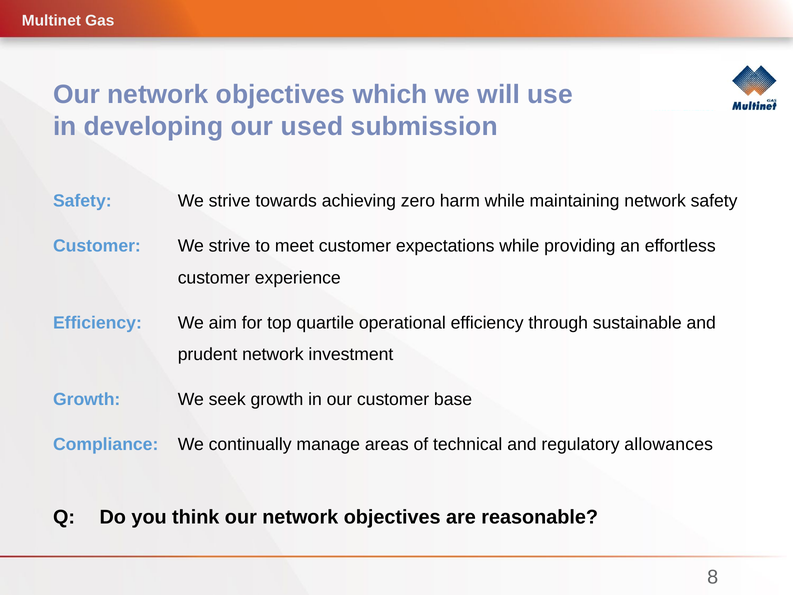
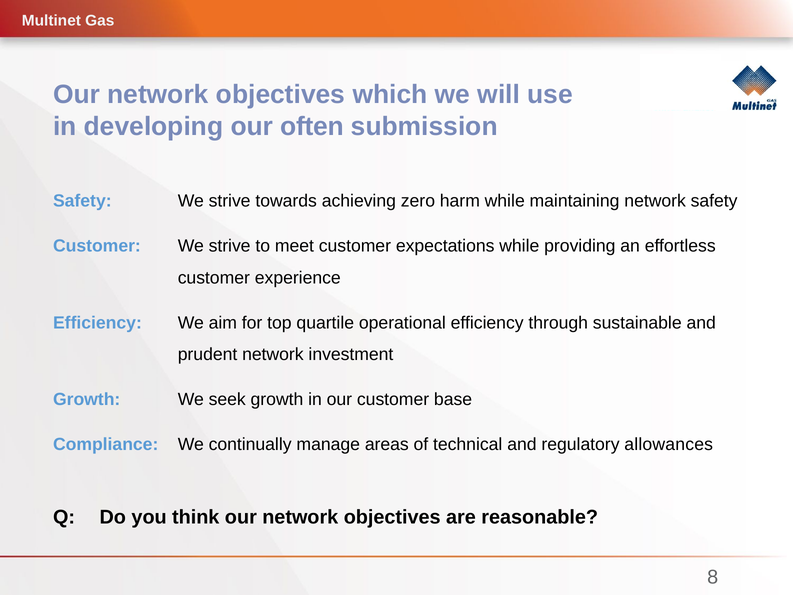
used: used -> often
